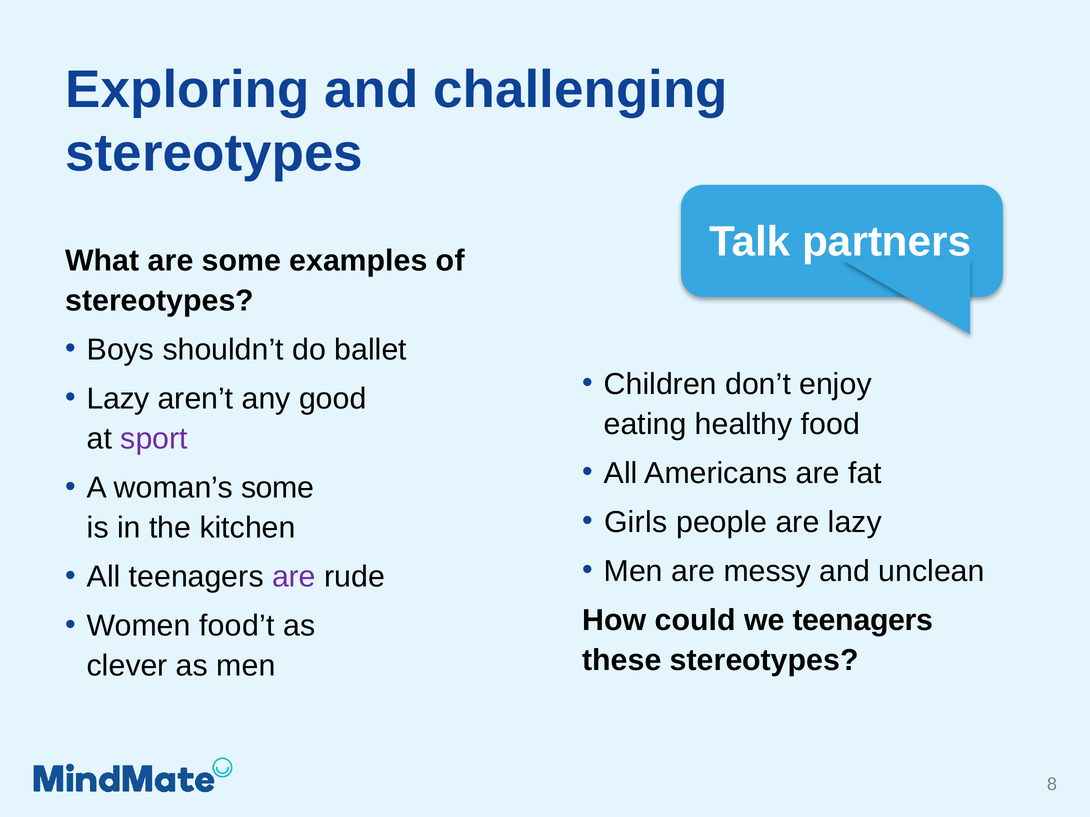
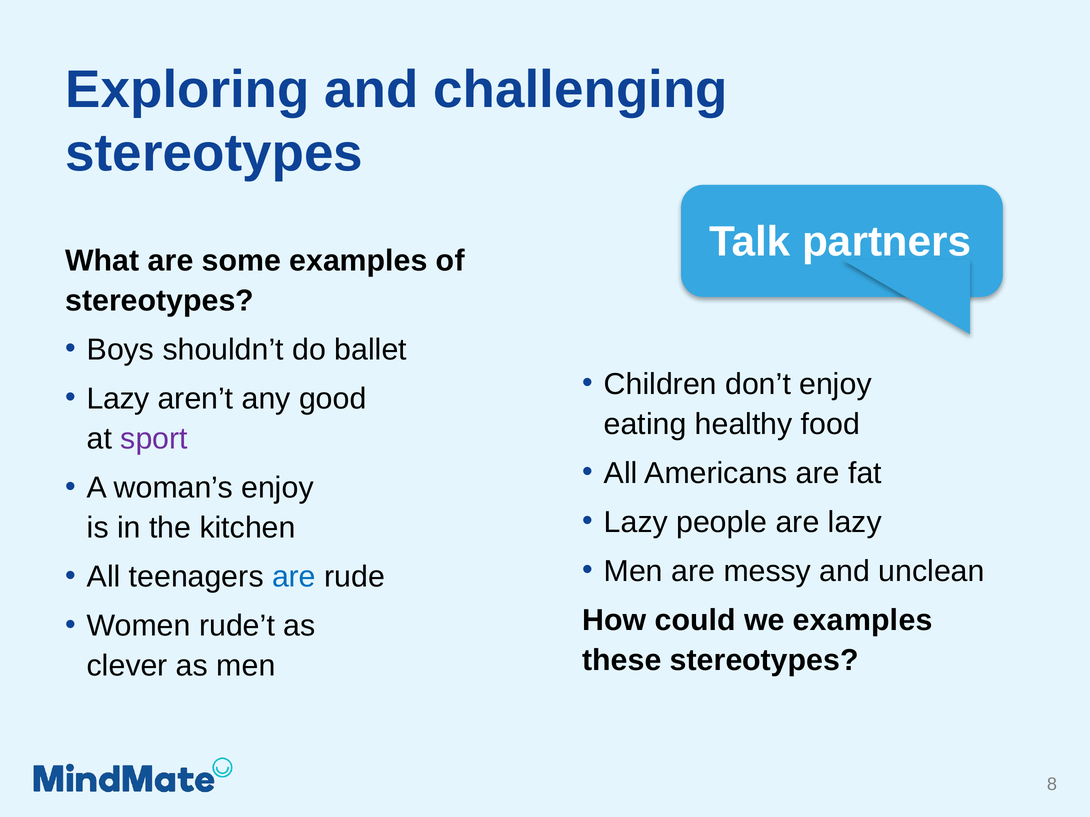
woman’s some: some -> enjoy
Girls at (636, 522): Girls -> Lazy
are at (294, 577) colour: purple -> blue
we teenagers: teenagers -> examples
food’t: food’t -> rude’t
